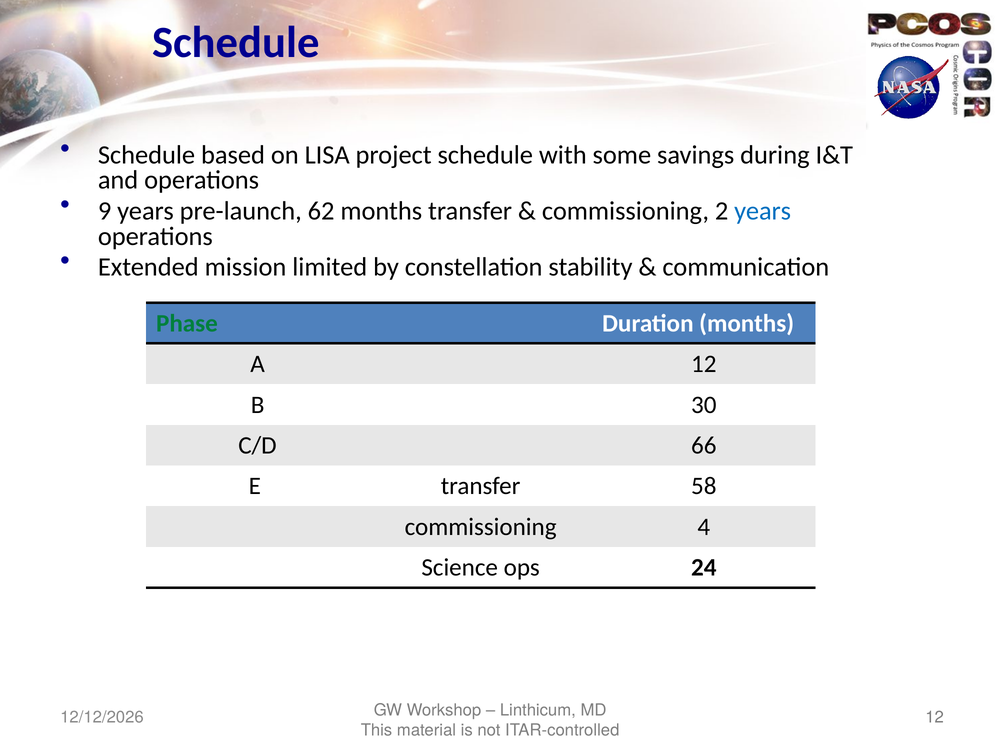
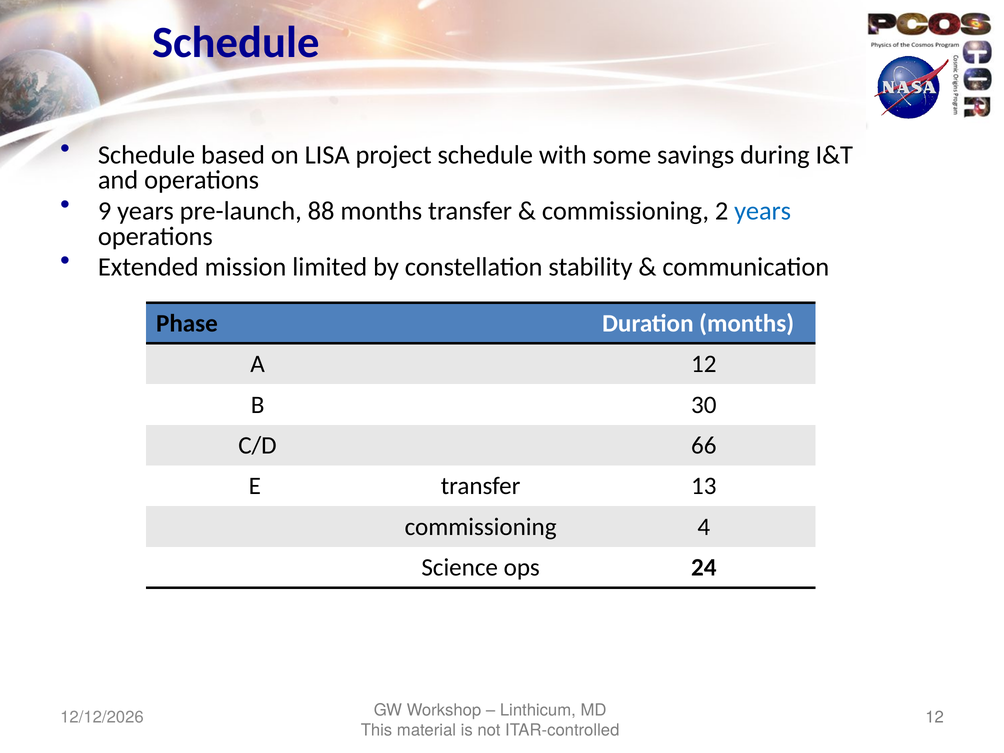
62: 62 -> 88
Phase colour: green -> black
58: 58 -> 13
